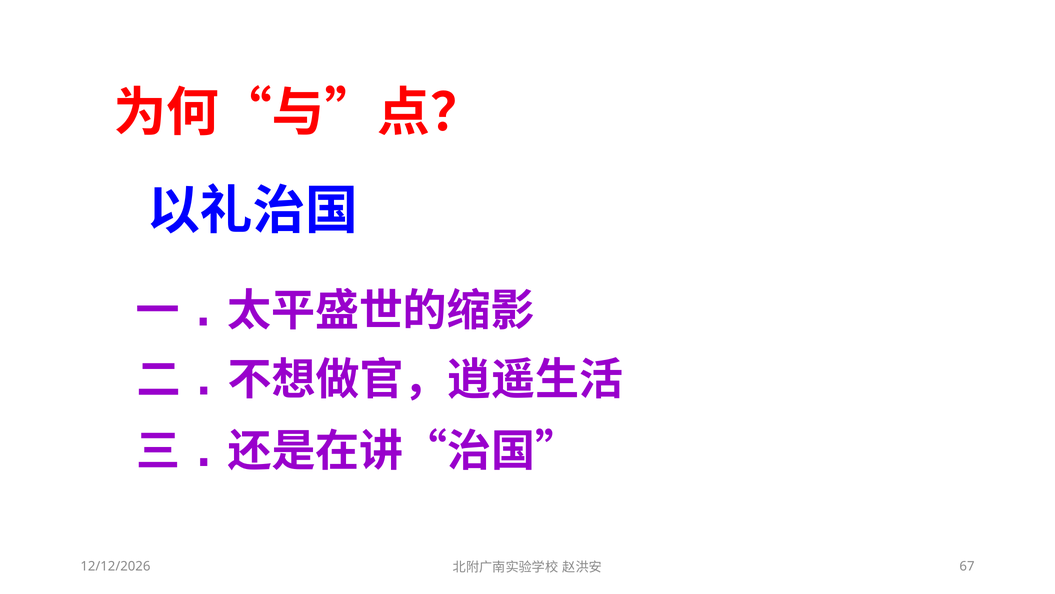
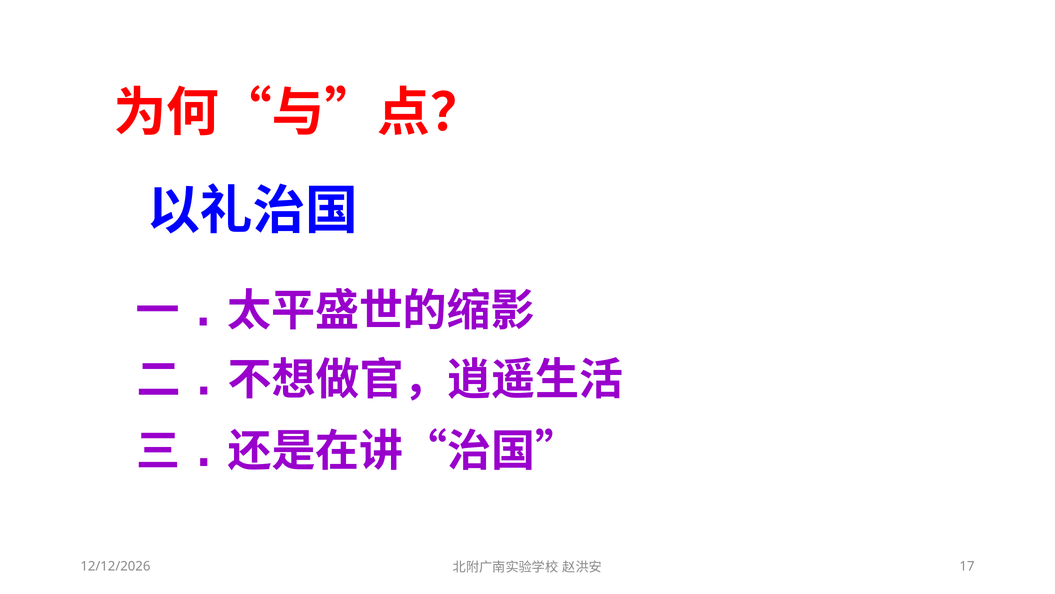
67: 67 -> 17
